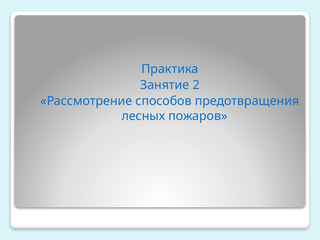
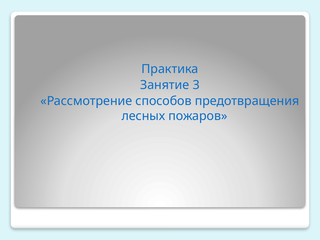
2: 2 -> 3
